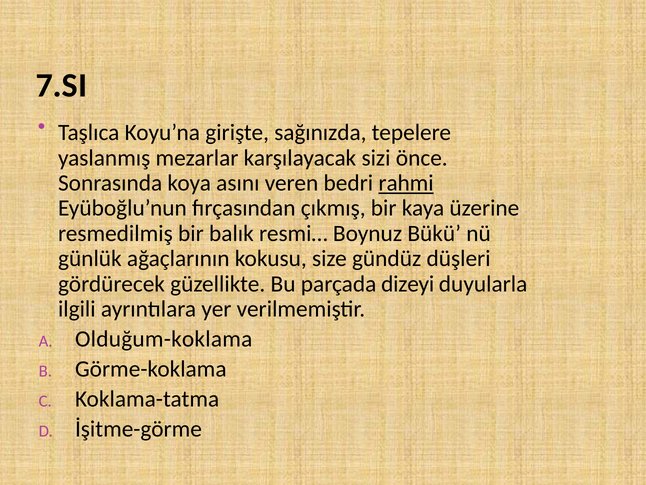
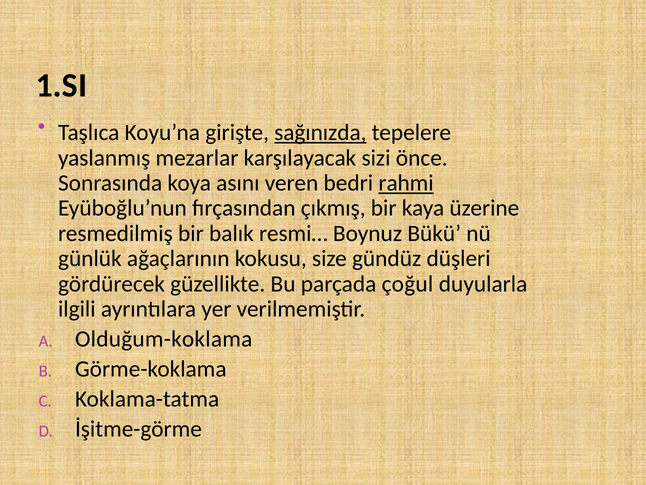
7.SI: 7.SI -> 1.SI
sağınızda underline: none -> present
dizeyi: dizeyi -> çoğul
